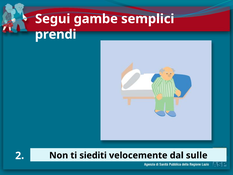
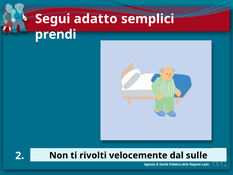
gambe: gambe -> adatto
siediti: siediti -> rivolti
